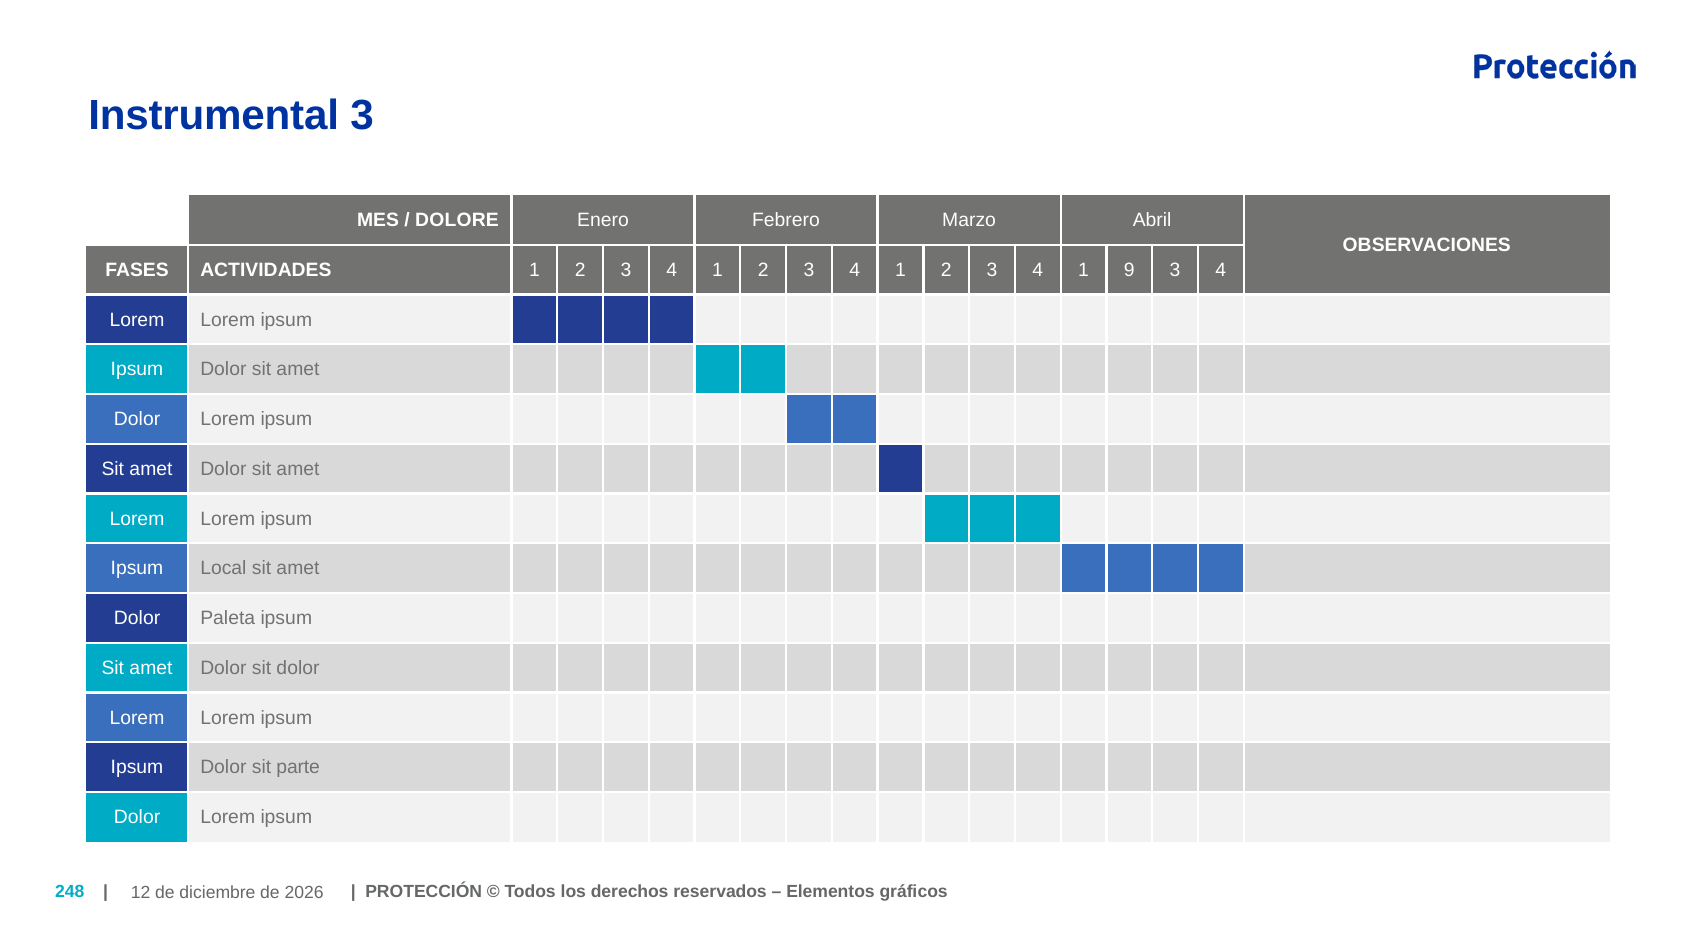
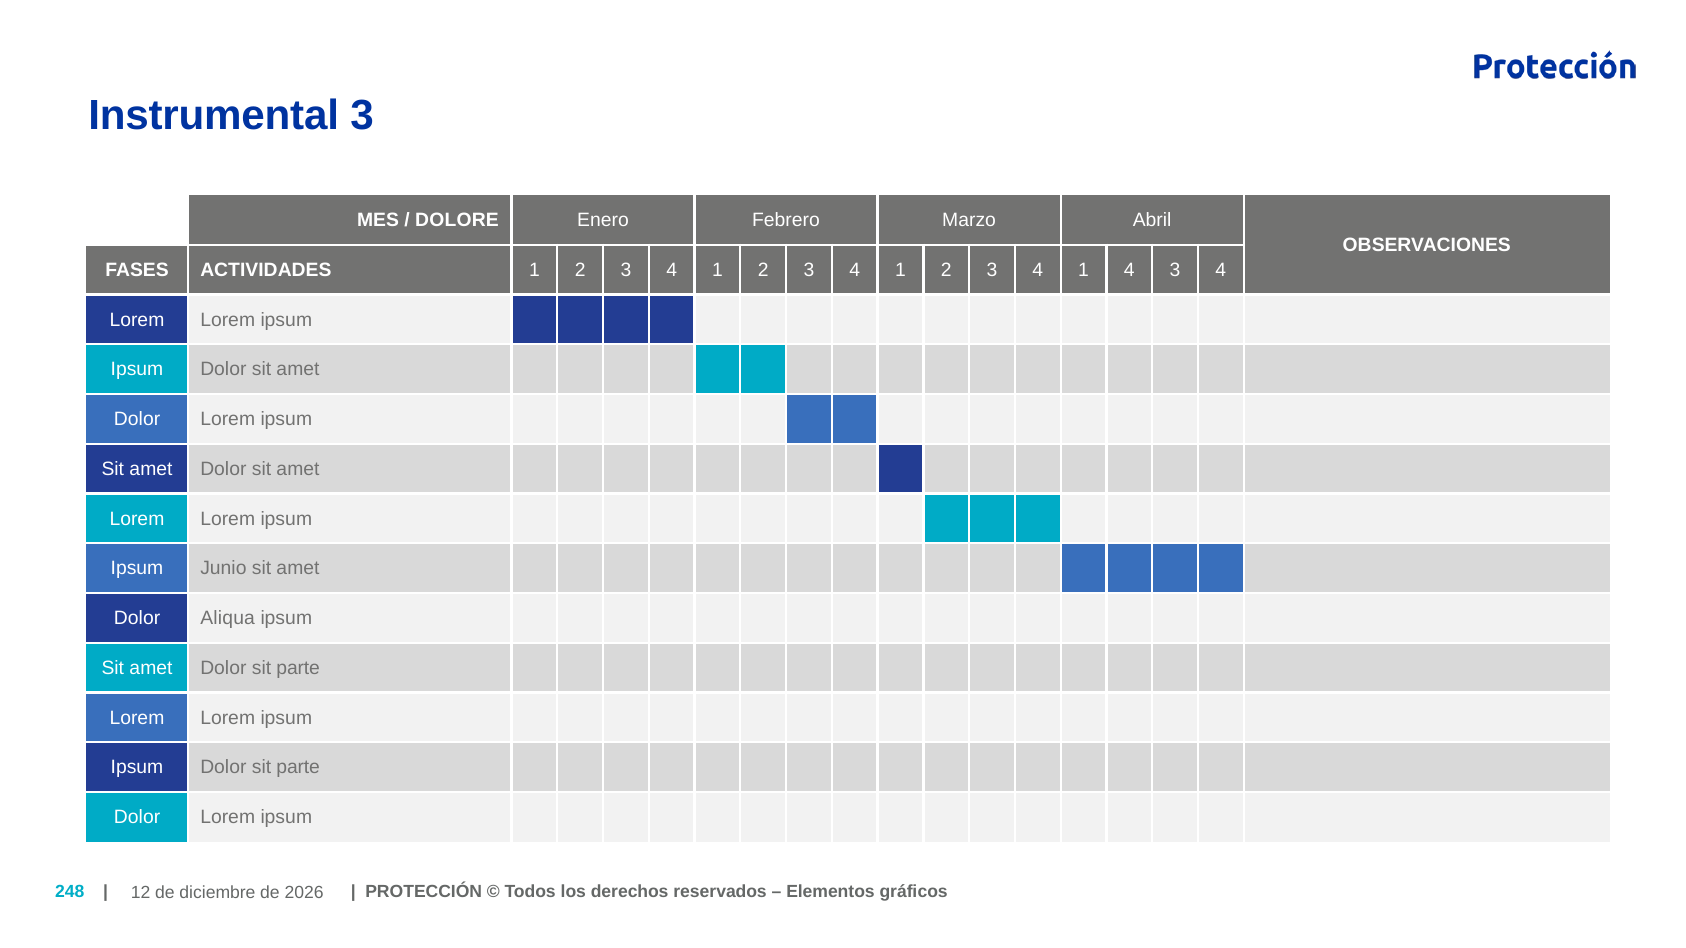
1 9: 9 -> 4
Local: Local -> Junio
Paleta: Paleta -> Aliqua
amet Dolor sit dolor: dolor -> parte
